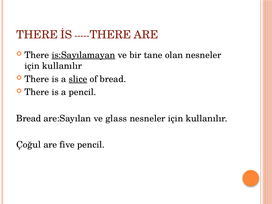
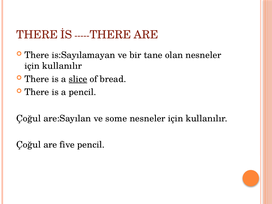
is:Sayılamayan underline: present -> none
Bread at (29, 118): Bread -> Çoğul
glass: glass -> some
